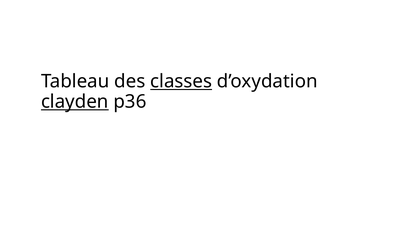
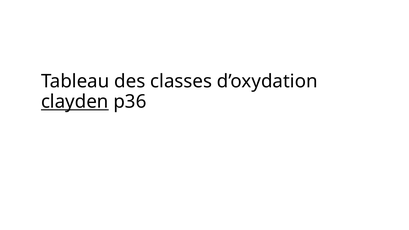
classes underline: present -> none
